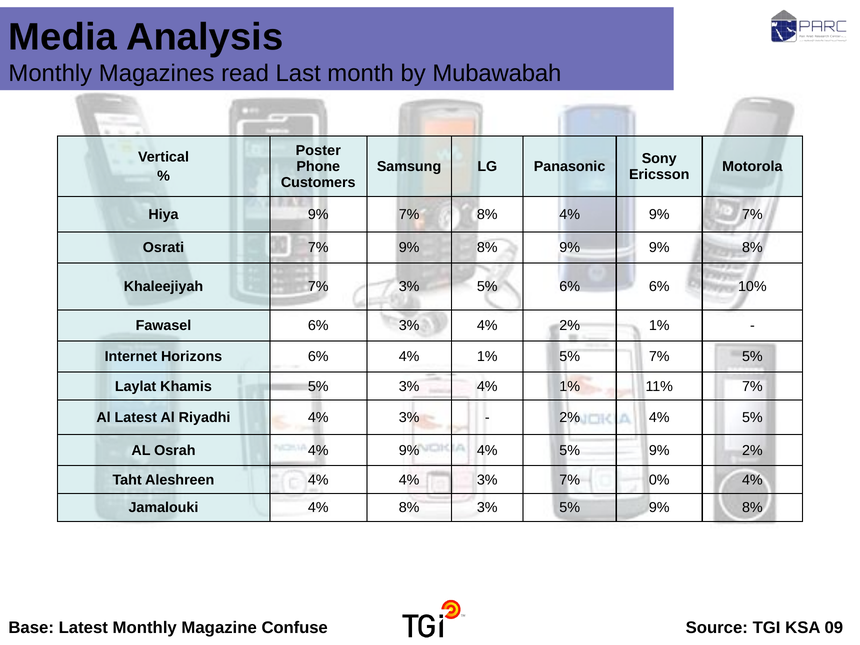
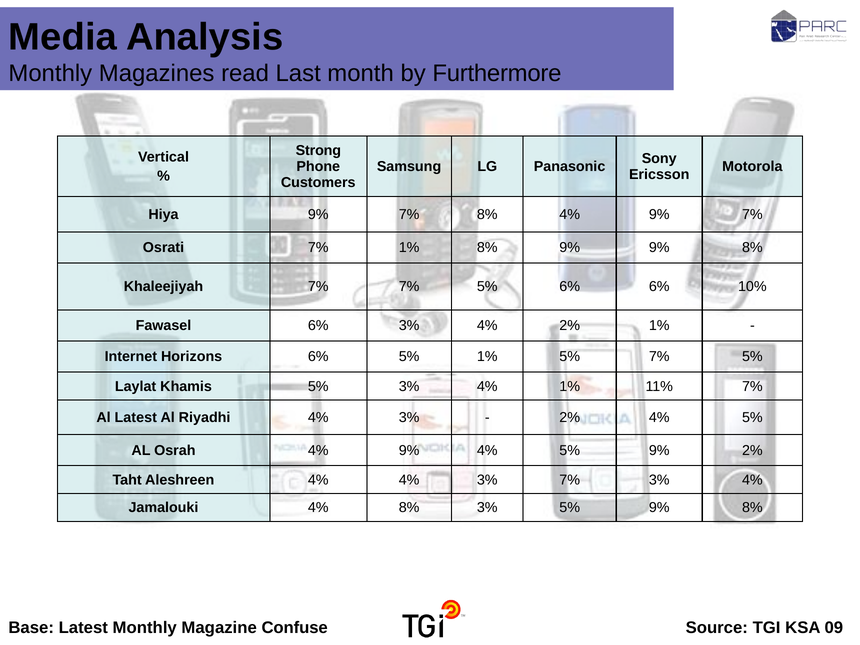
Mubawabah: Mubawabah -> Furthermore
Poster: Poster -> Strong
7% 9%: 9% -> 1%
7% 3%: 3% -> 7%
6% 4%: 4% -> 5%
7% 0%: 0% -> 3%
